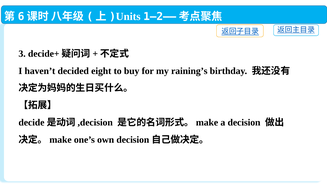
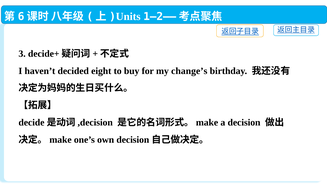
raining’s: raining’s -> change’s
